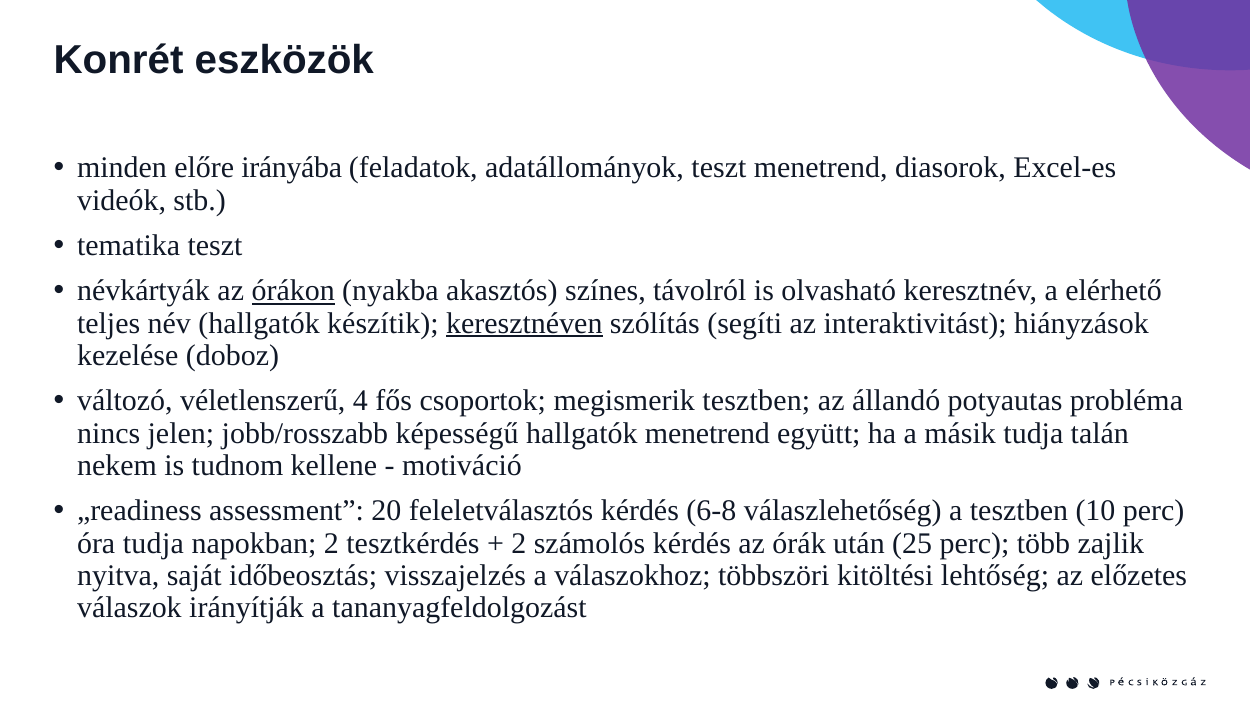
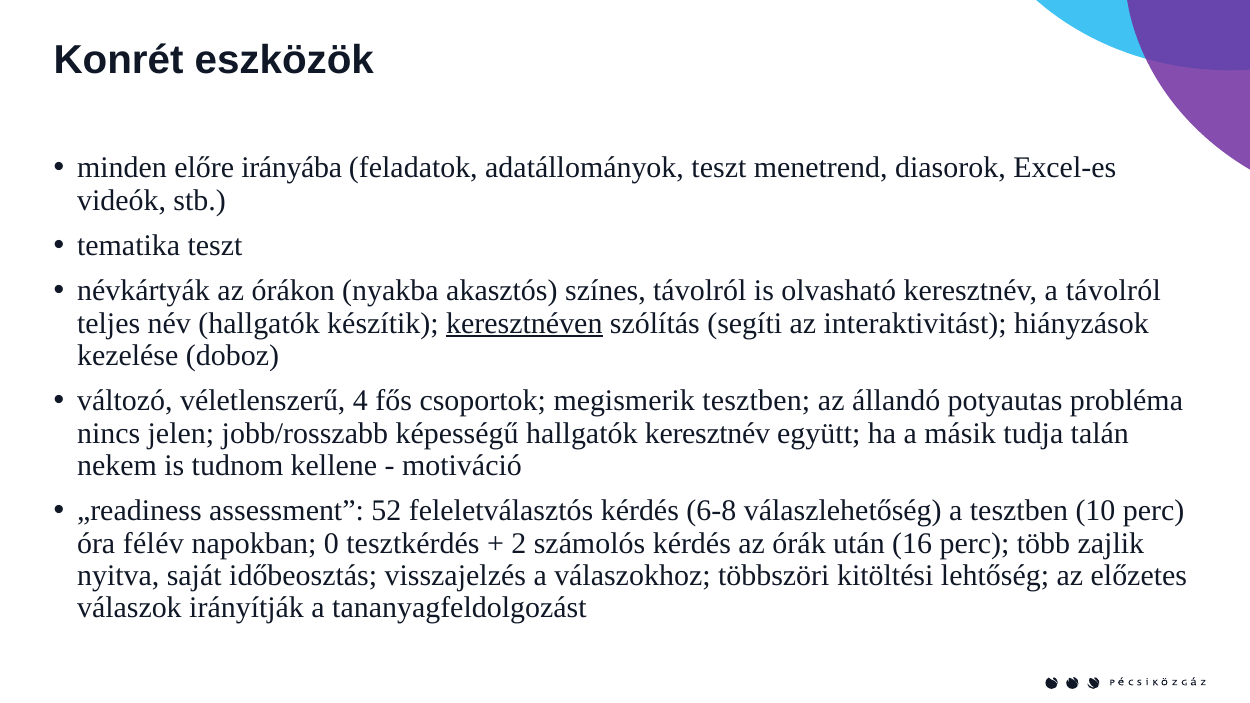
órákon underline: present -> none
a elérhető: elérhető -> távolról
hallgatók menetrend: menetrend -> keresztnév
20: 20 -> 52
óra tudja: tudja -> félév
napokban 2: 2 -> 0
25: 25 -> 16
